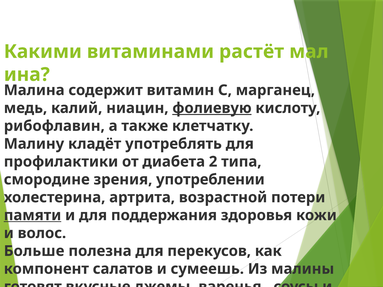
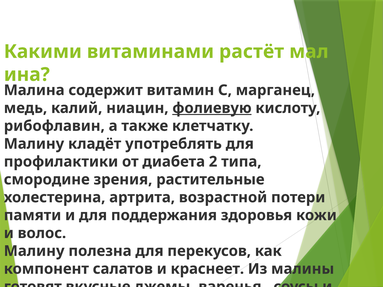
употреблении: употреблении -> растительные
памяти underline: present -> none
Больше at (34, 251): Больше -> Малину
сумеешь: сумеешь -> краснеет
